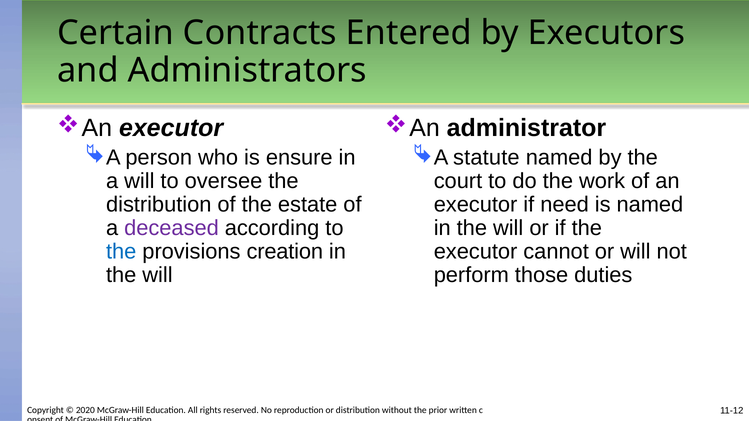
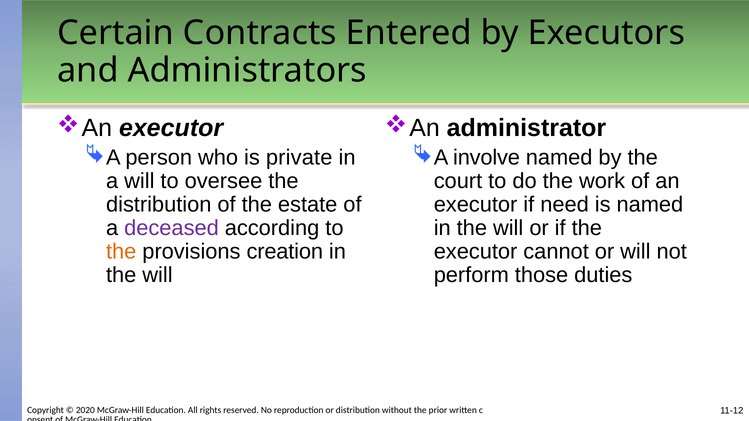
ensure: ensure -> private
statute: statute -> involve
the at (121, 252) colour: blue -> orange
